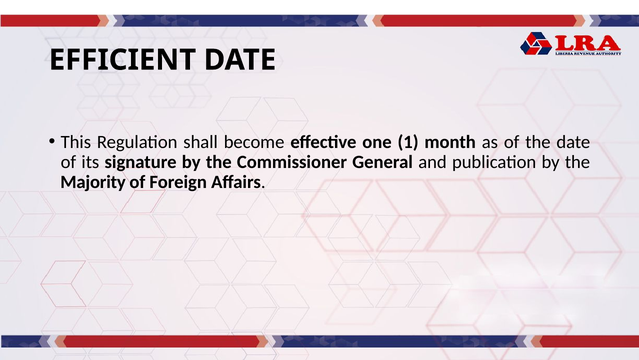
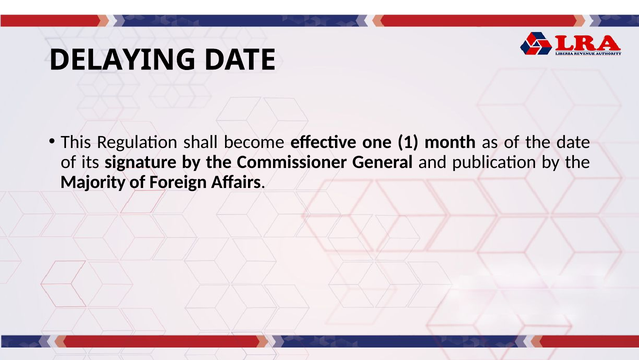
EFFICIENT: EFFICIENT -> DELAYING
